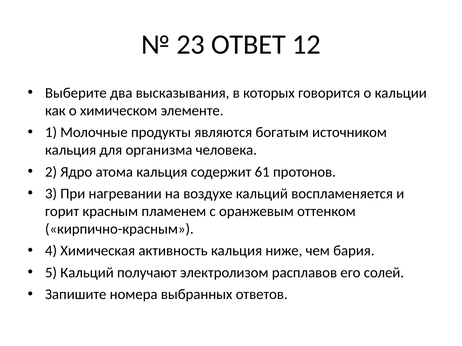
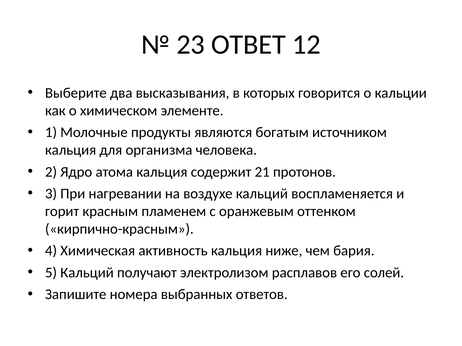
61: 61 -> 21
